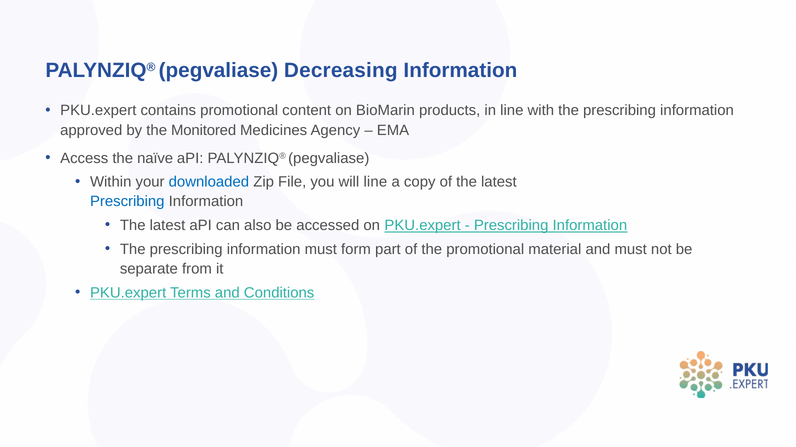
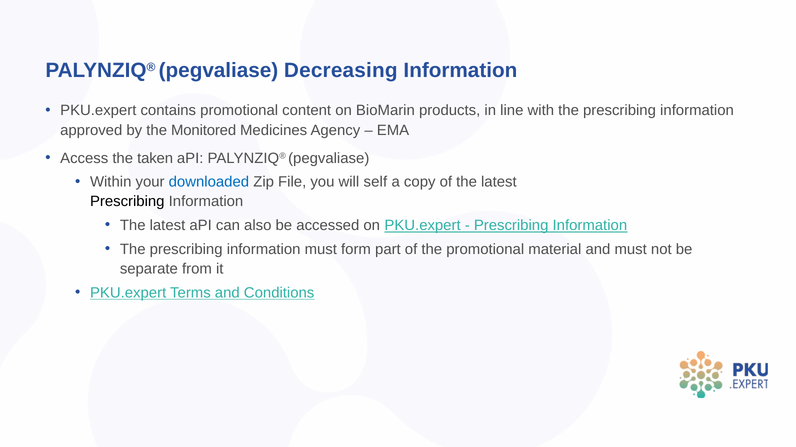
naïve: naïve -> taken
will line: line -> self
Prescribing at (127, 202) colour: blue -> black
